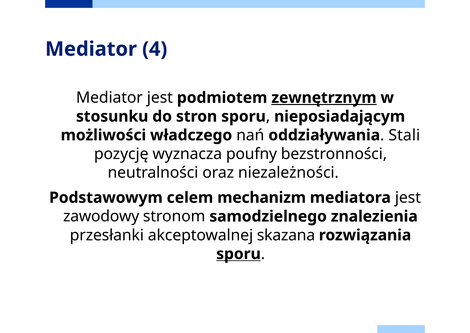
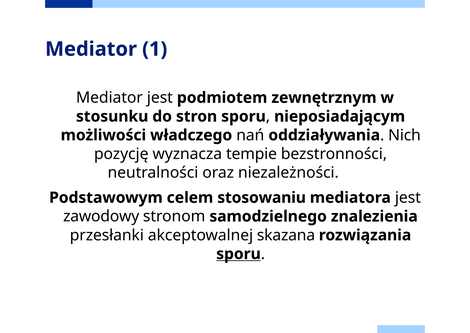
4: 4 -> 1
zewnętrznym underline: present -> none
Stali: Stali -> Nich
poufny: poufny -> tempie
mechanizm: mechanizm -> stosowaniu
